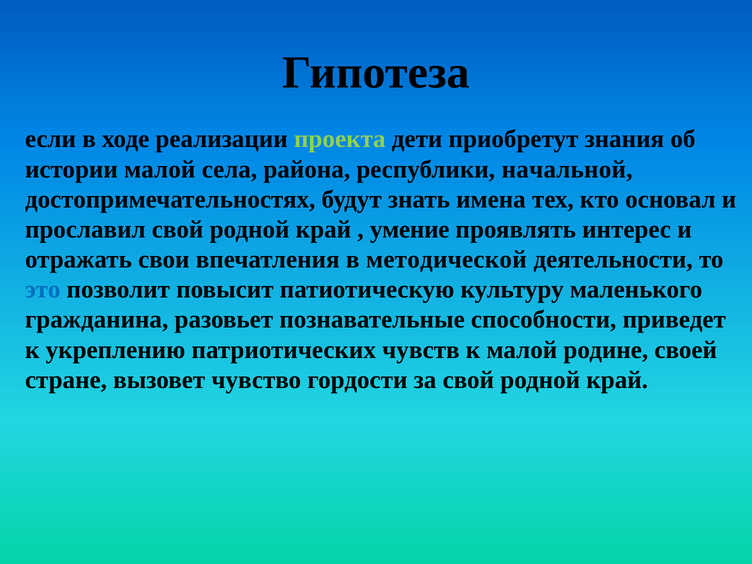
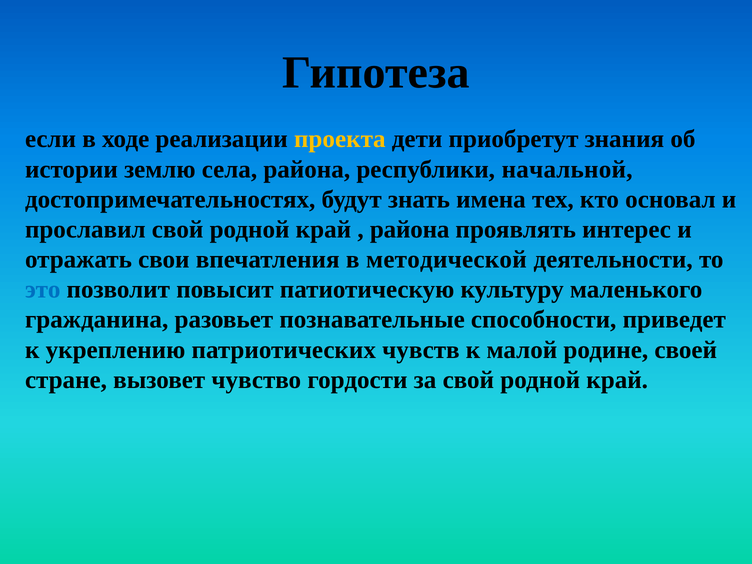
проекта colour: light green -> yellow
истории малой: малой -> землю
умение at (410, 229): умение -> района
